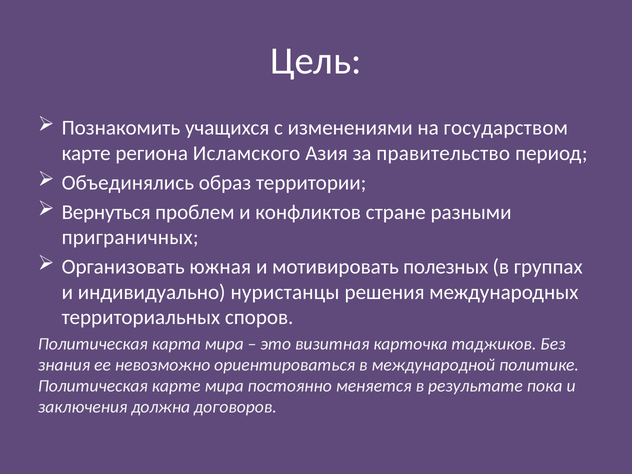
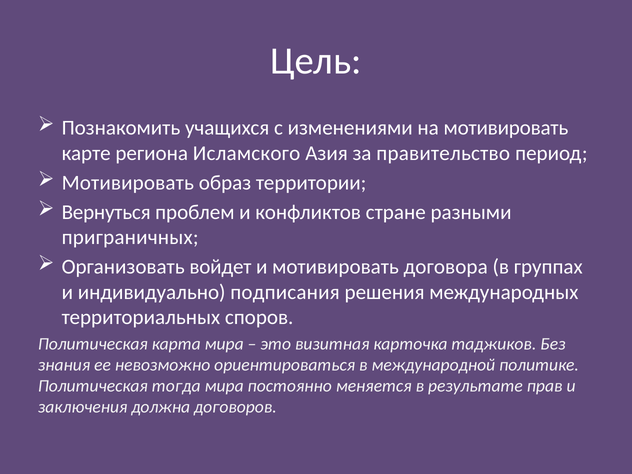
на государством: государством -> мотивировать
Объединялись at (128, 183): Объединялись -> Мотивировать
южная: южная -> войдет
полезных: полезных -> договора
нуристанцы: нуристанцы -> подписания
Политическая карте: карте -> тогда
пока: пока -> прав
